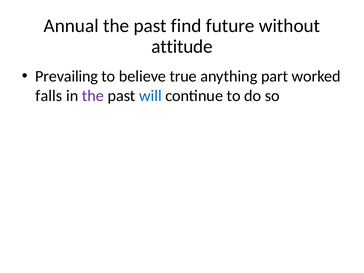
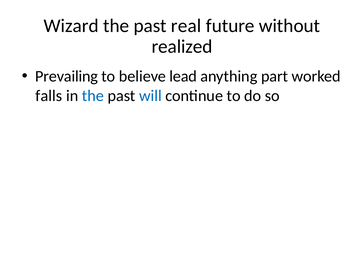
Annual: Annual -> Wizard
find: find -> real
attitude: attitude -> realized
true: true -> lead
the at (93, 96) colour: purple -> blue
